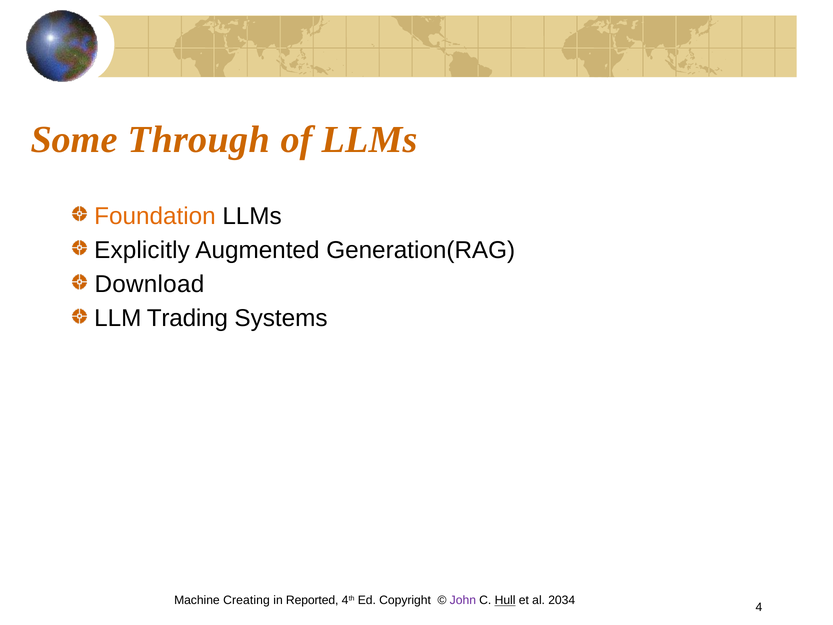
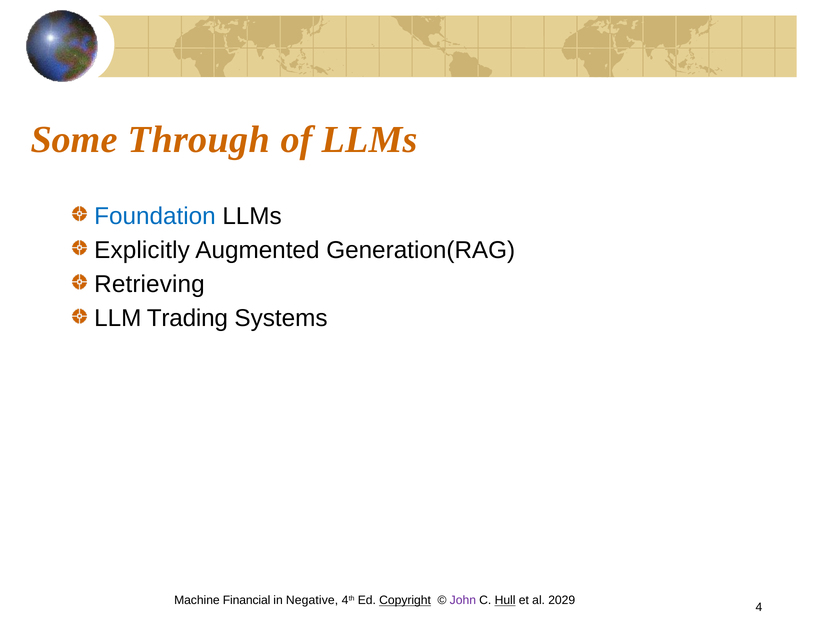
Foundation colour: orange -> blue
Download: Download -> Retrieving
Creating: Creating -> Financial
Reported: Reported -> Negative
Copyright underline: none -> present
2034: 2034 -> 2029
